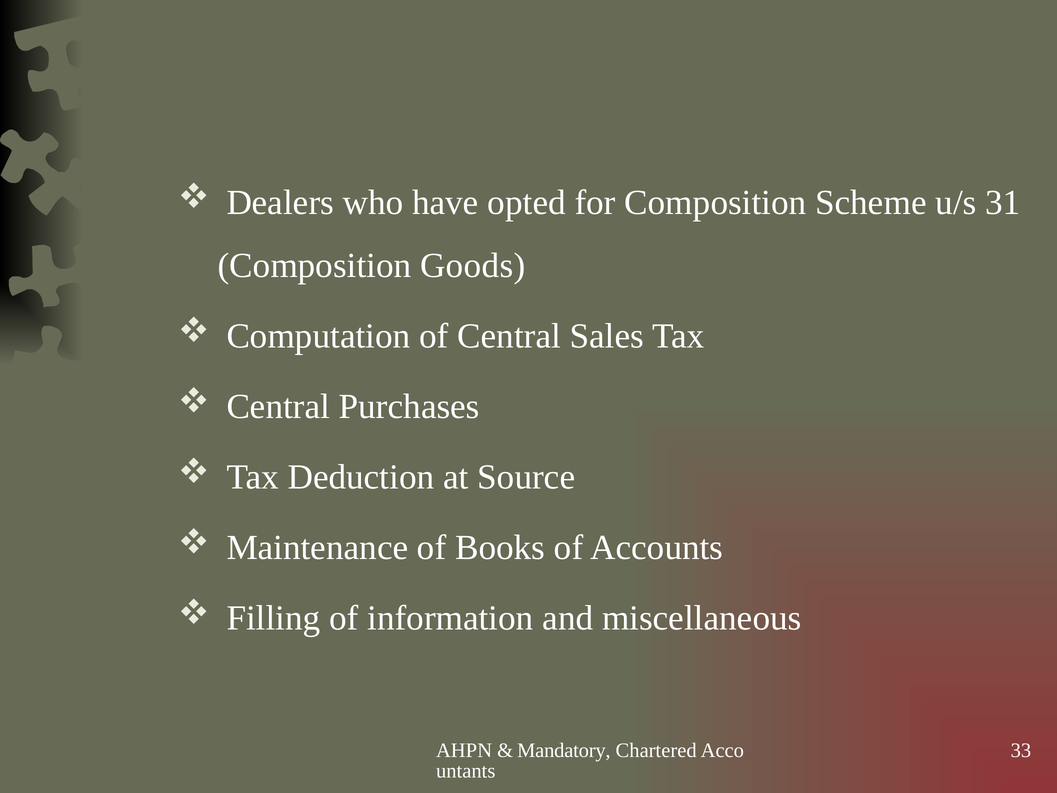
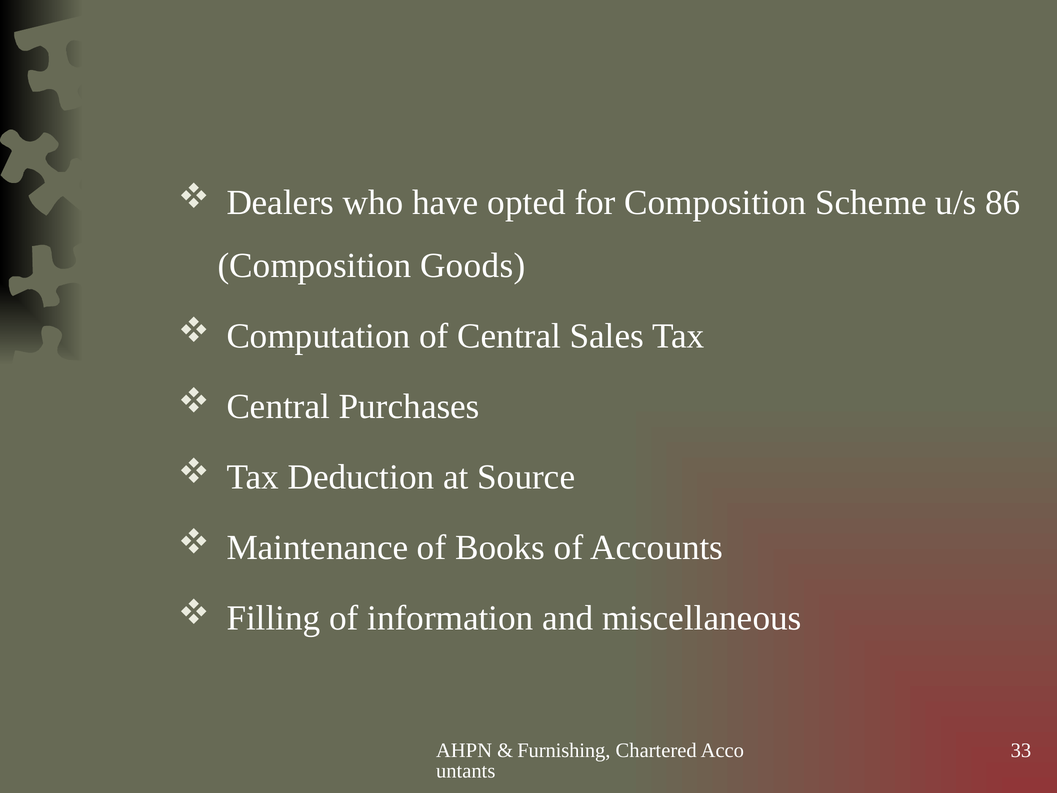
31: 31 -> 86
Mandatory: Mandatory -> Furnishing
